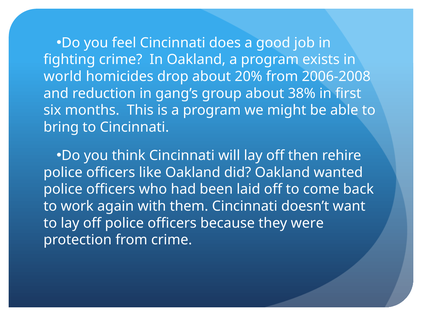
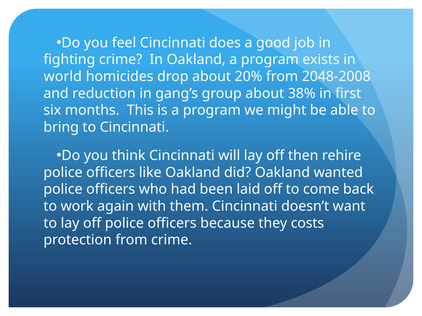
2006-2008: 2006-2008 -> 2048-2008
were: were -> costs
